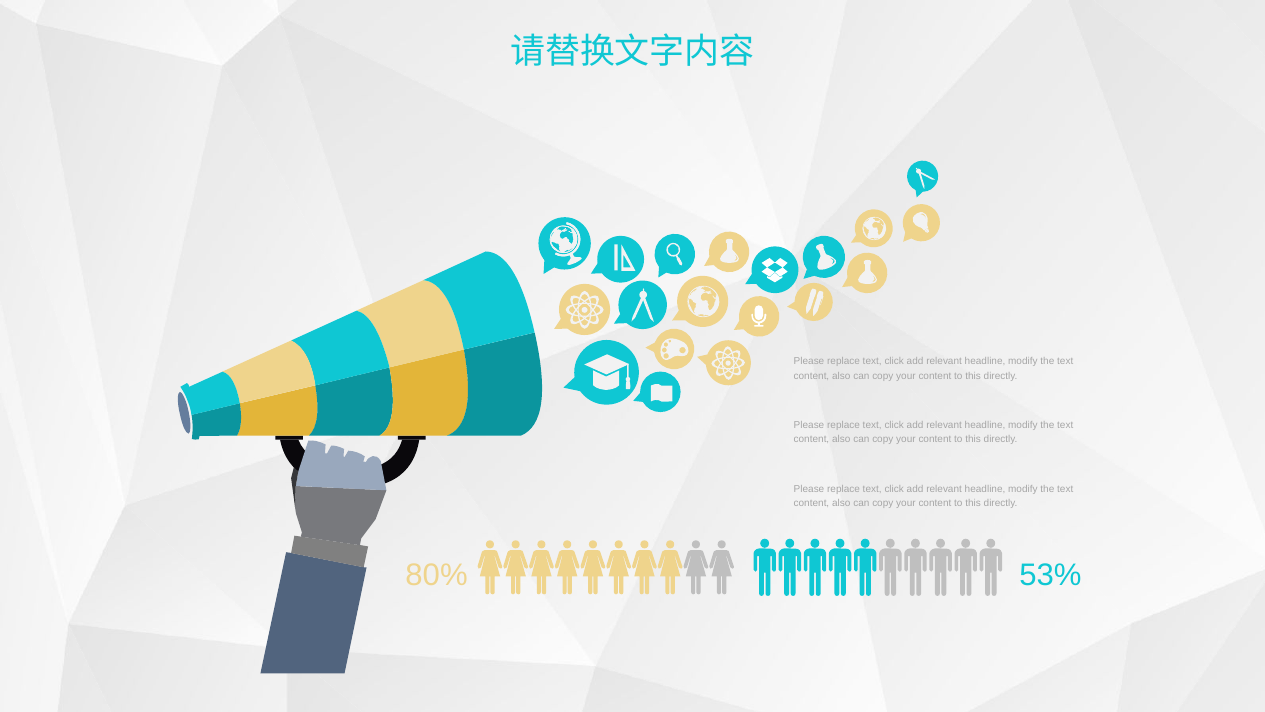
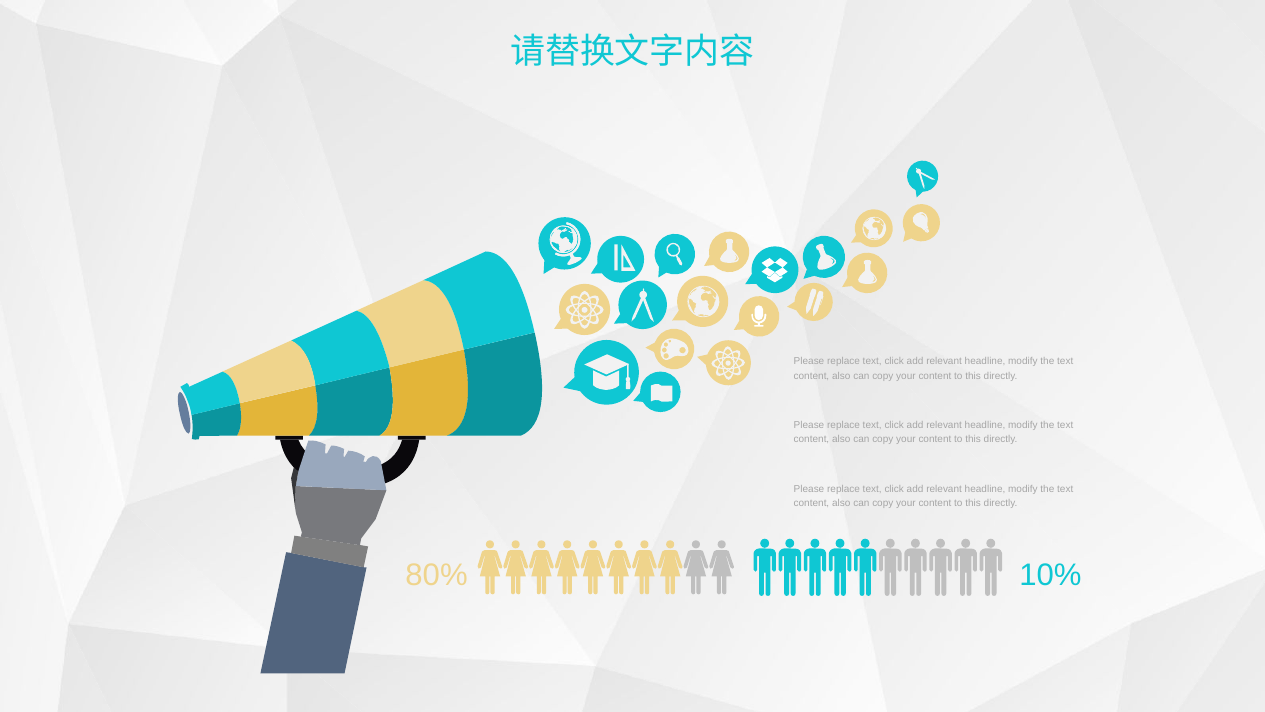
53%: 53% -> 10%
